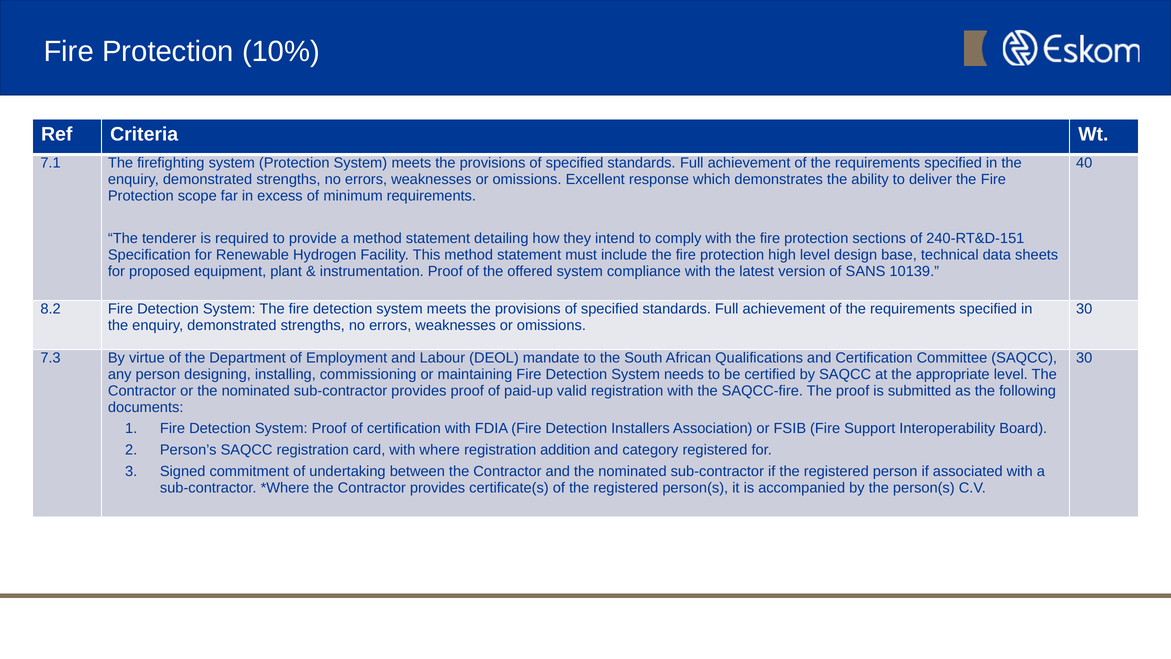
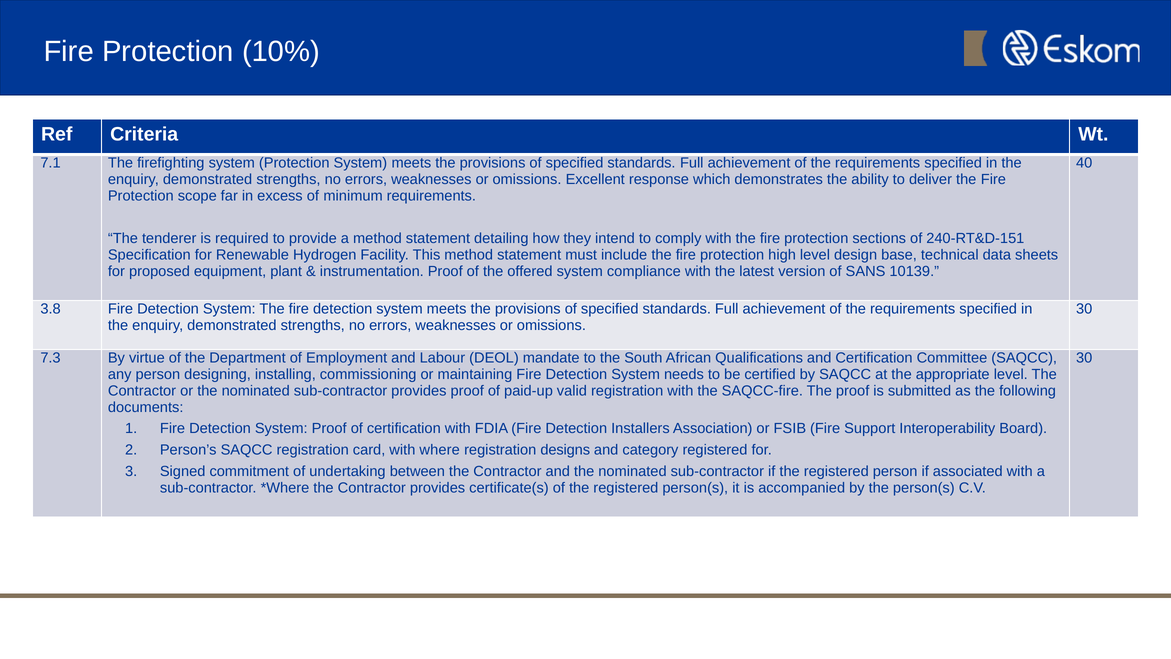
8.2: 8.2 -> 3.8
addition: addition -> designs
